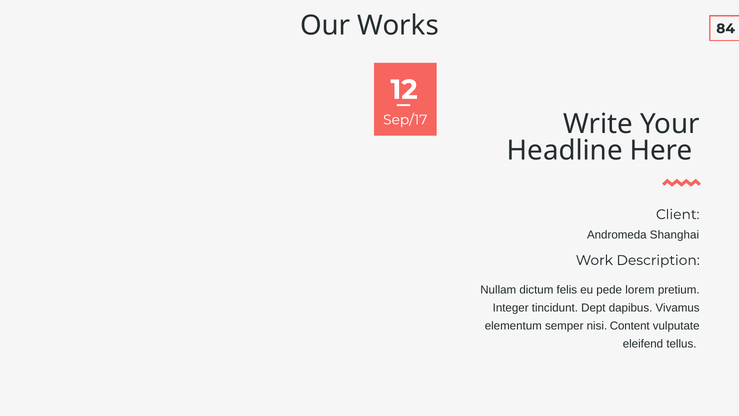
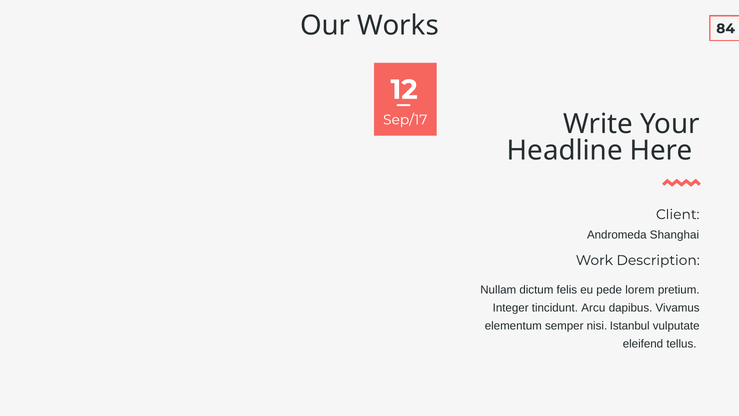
Dept: Dept -> Arcu
Content: Content -> Istanbul
